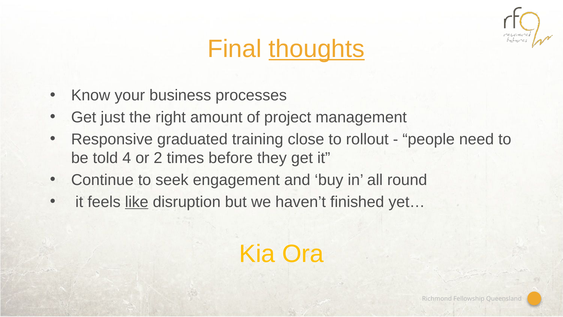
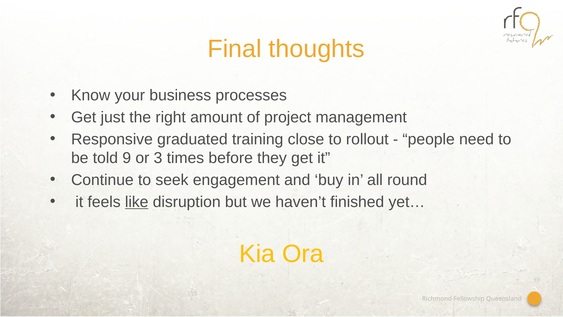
thoughts underline: present -> none
4: 4 -> 9
2: 2 -> 3
